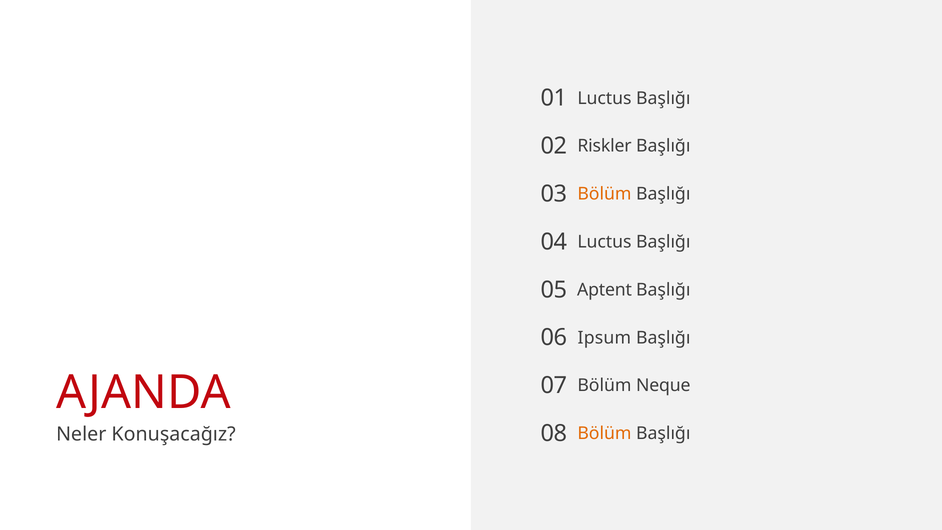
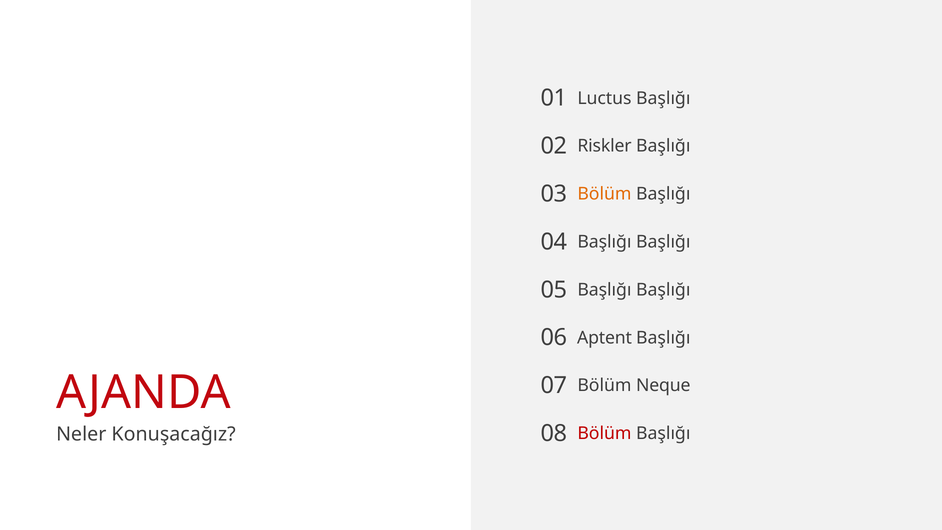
Luctus at (604, 242): Luctus -> Başlığı
Aptent at (605, 290): Aptent -> Başlığı
Ipsum: Ipsum -> Aptent
Bölüm at (604, 433) colour: orange -> red
